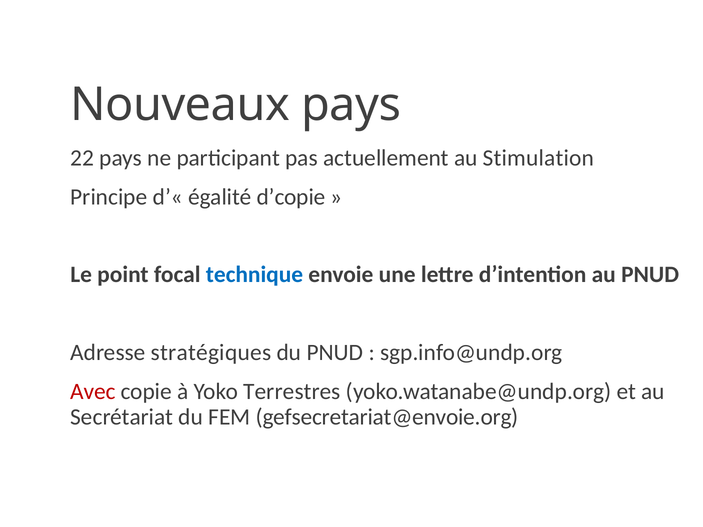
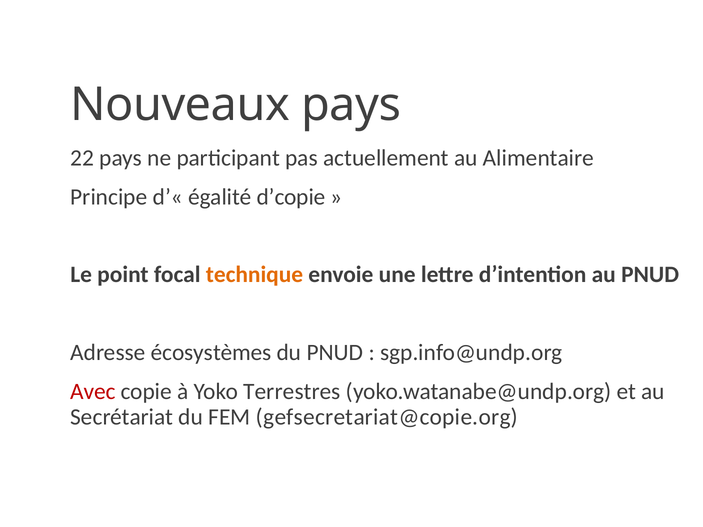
Stimulation: Stimulation -> Alimentaire
technique colour: blue -> orange
stratégiques: stratégiques -> écosystèmes
gefsecretariat@envoie.org: gefsecretariat@envoie.org -> gefsecretariat@copie.org
